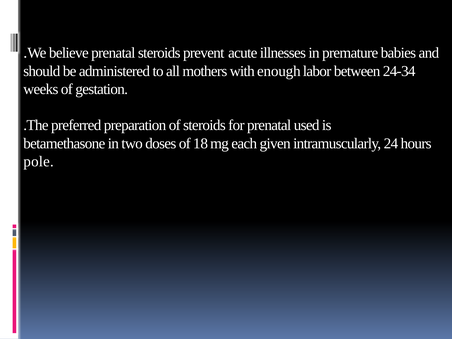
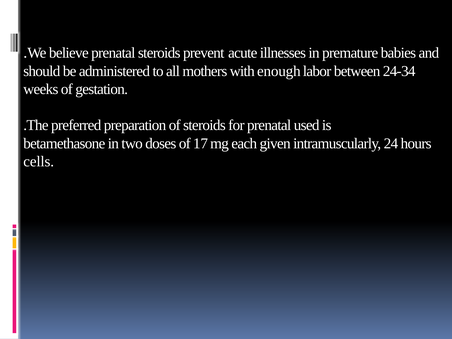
18: 18 -> 17
pole: pole -> cells
